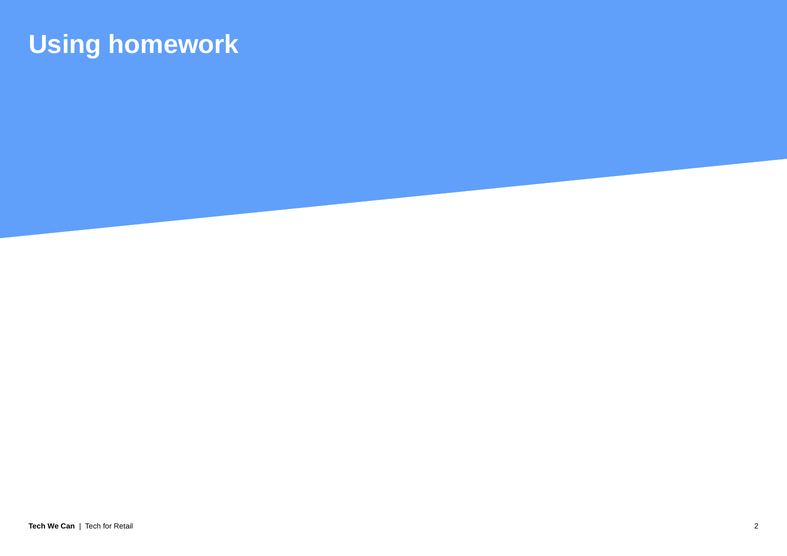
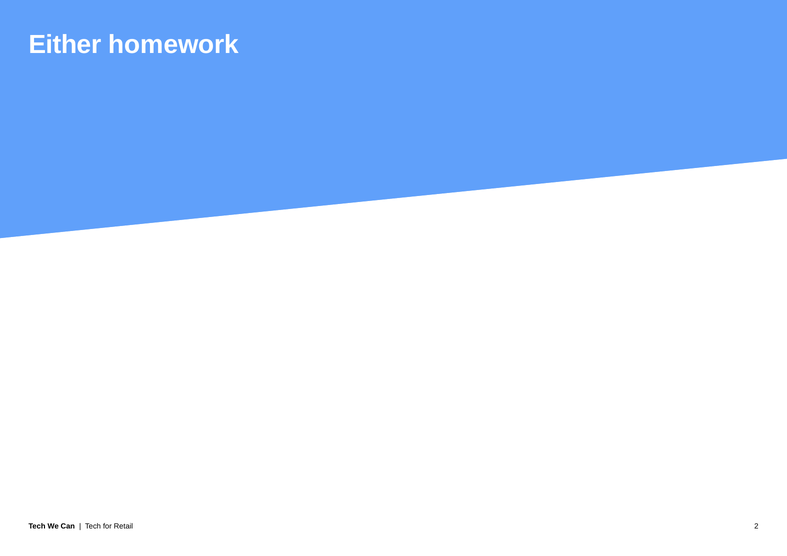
Using: Using -> Either
